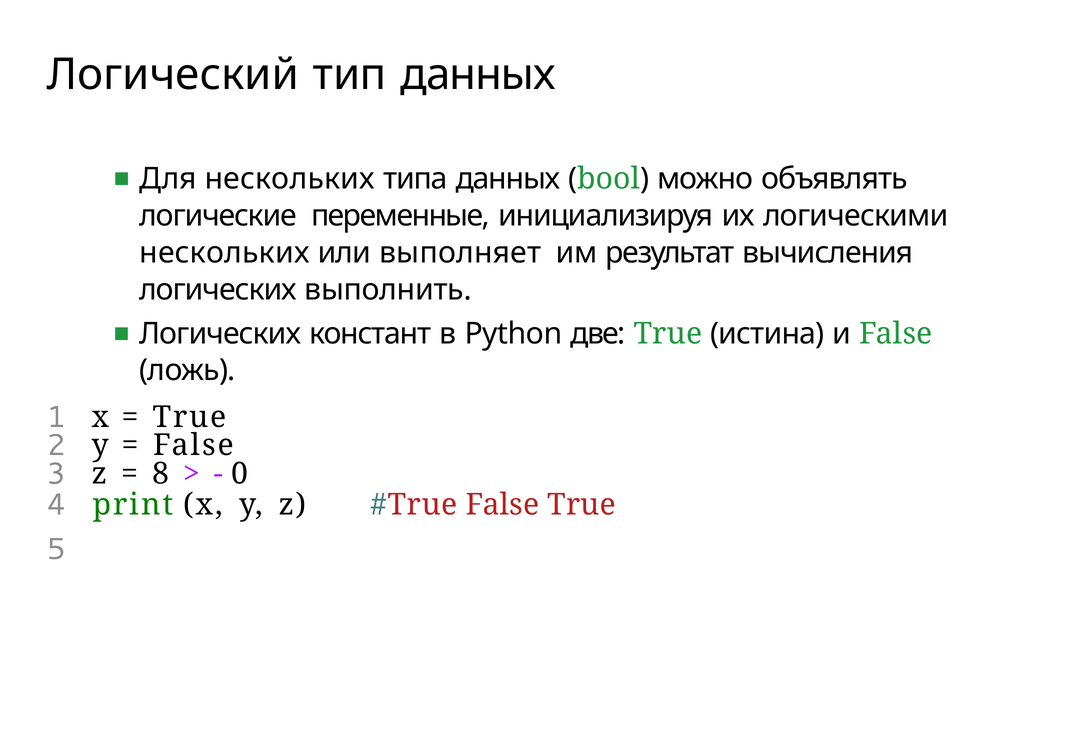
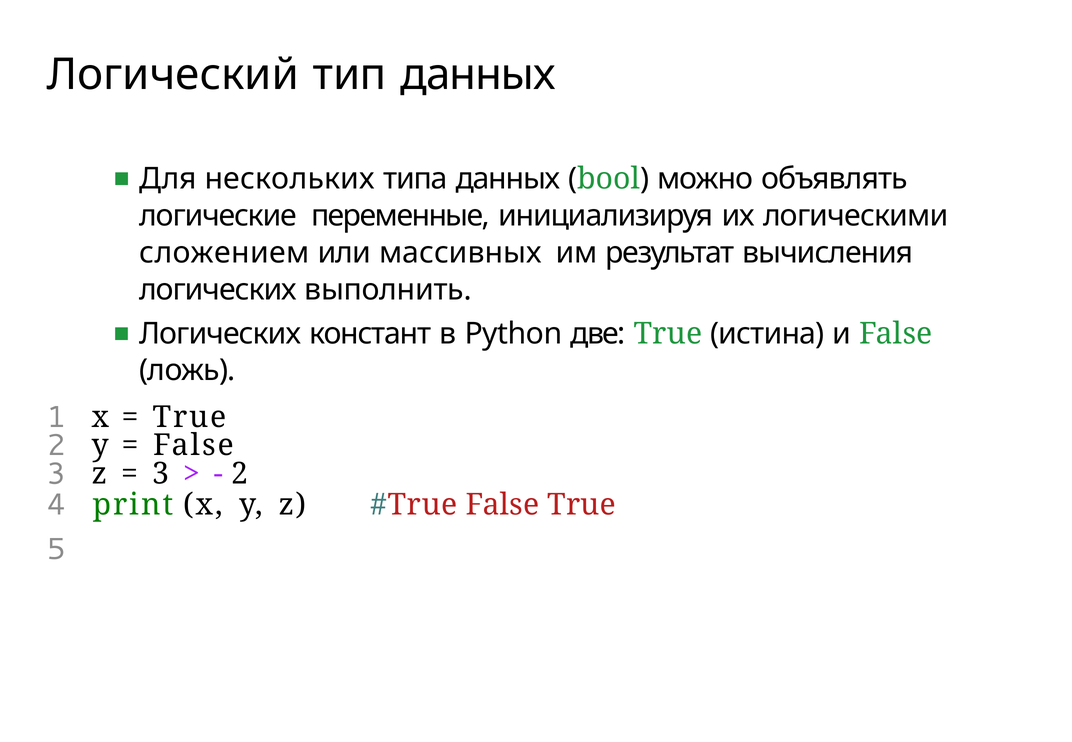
нескольких at (224, 253): нескольких -> сложением
выполняет: выполняет -> массивных
8 at (161, 474): 8 -> 3
0 at (240, 474): 0 -> 2
